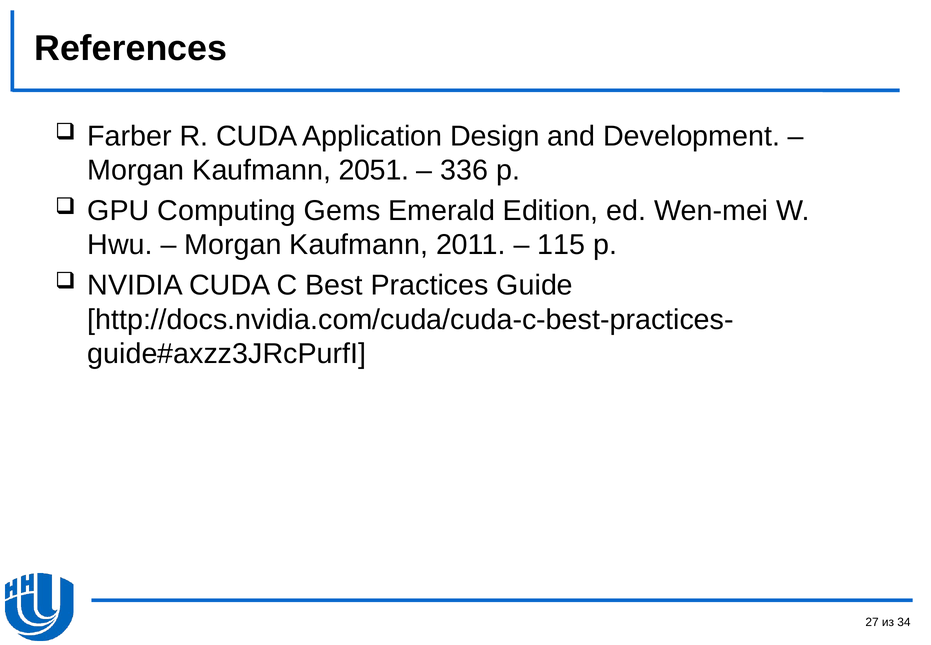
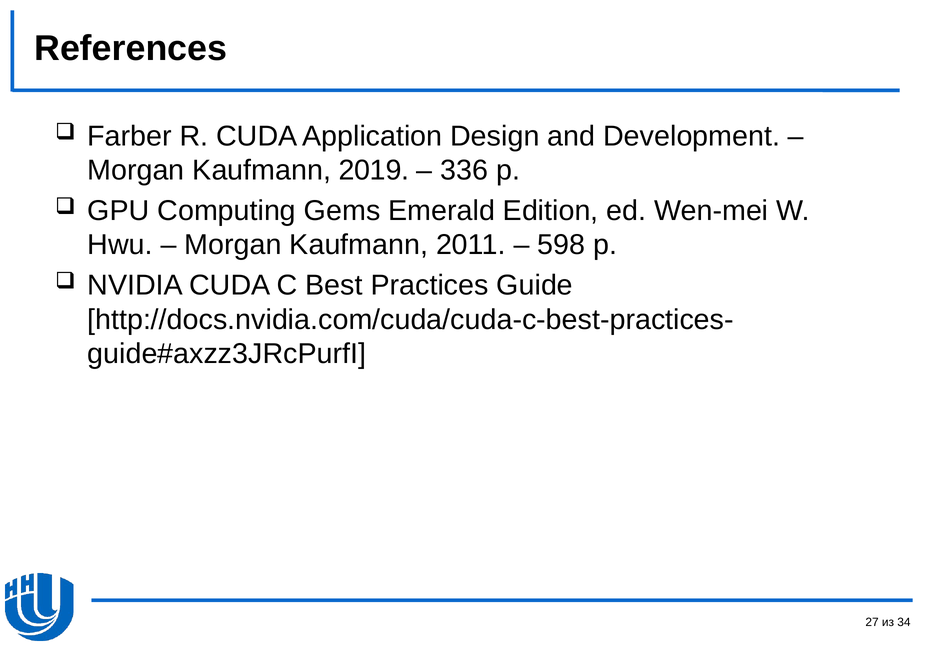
2051: 2051 -> 2019
115: 115 -> 598
